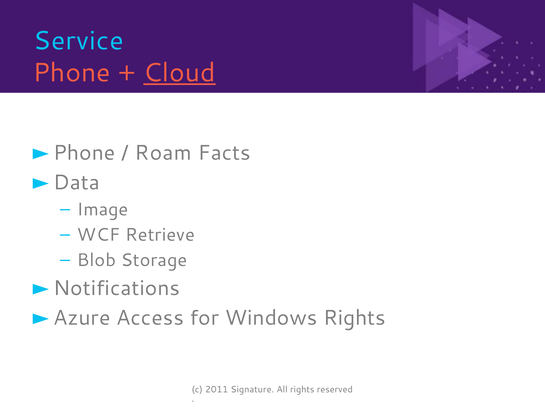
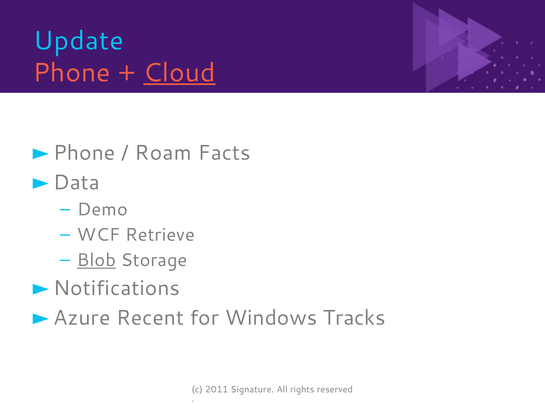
Service: Service -> Update
Image: Image -> Demo
Blob underline: none -> present
Access: Access -> Recent
Windows Rights: Rights -> Tracks
